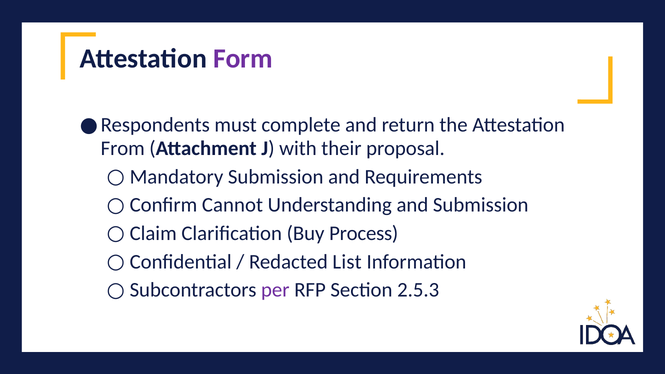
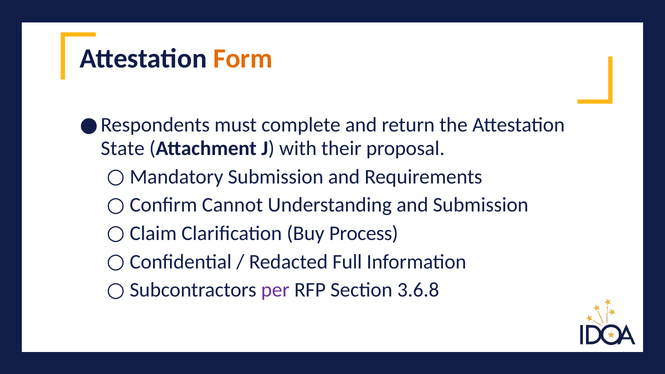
Form colour: purple -> orange
From: From -> State
List: List -> Full
2.5.3: 2.5.3 -> 3.6.8
